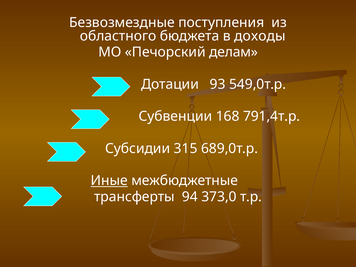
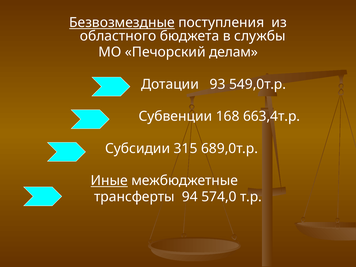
Безвозмездные underline: none -> present
доходы: доходы -> службы
791,4т.р: 791,4т.р -> 663,4т.р
373,0: 373,0 -> 574,0
